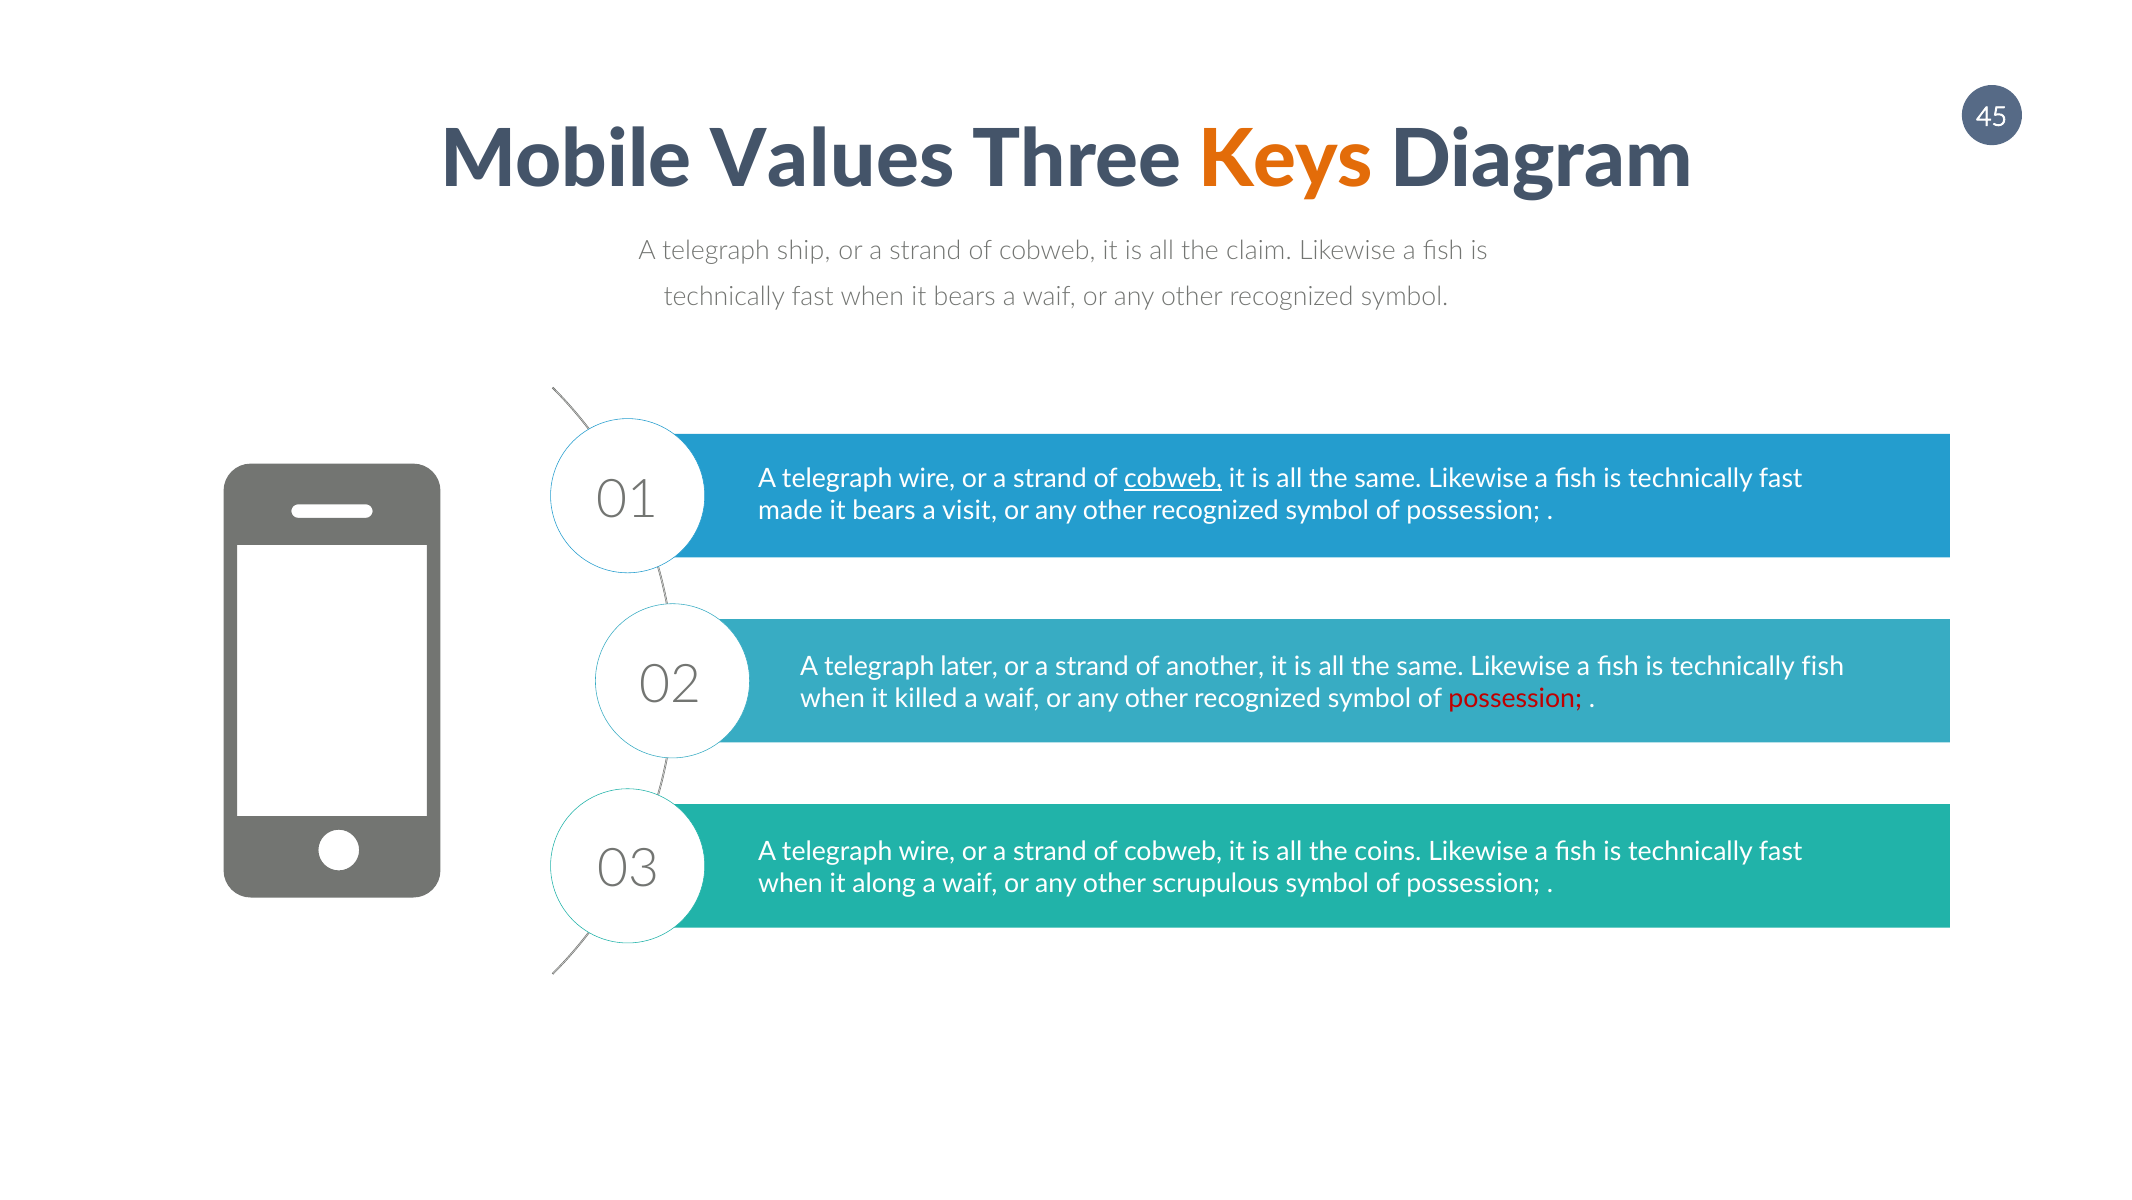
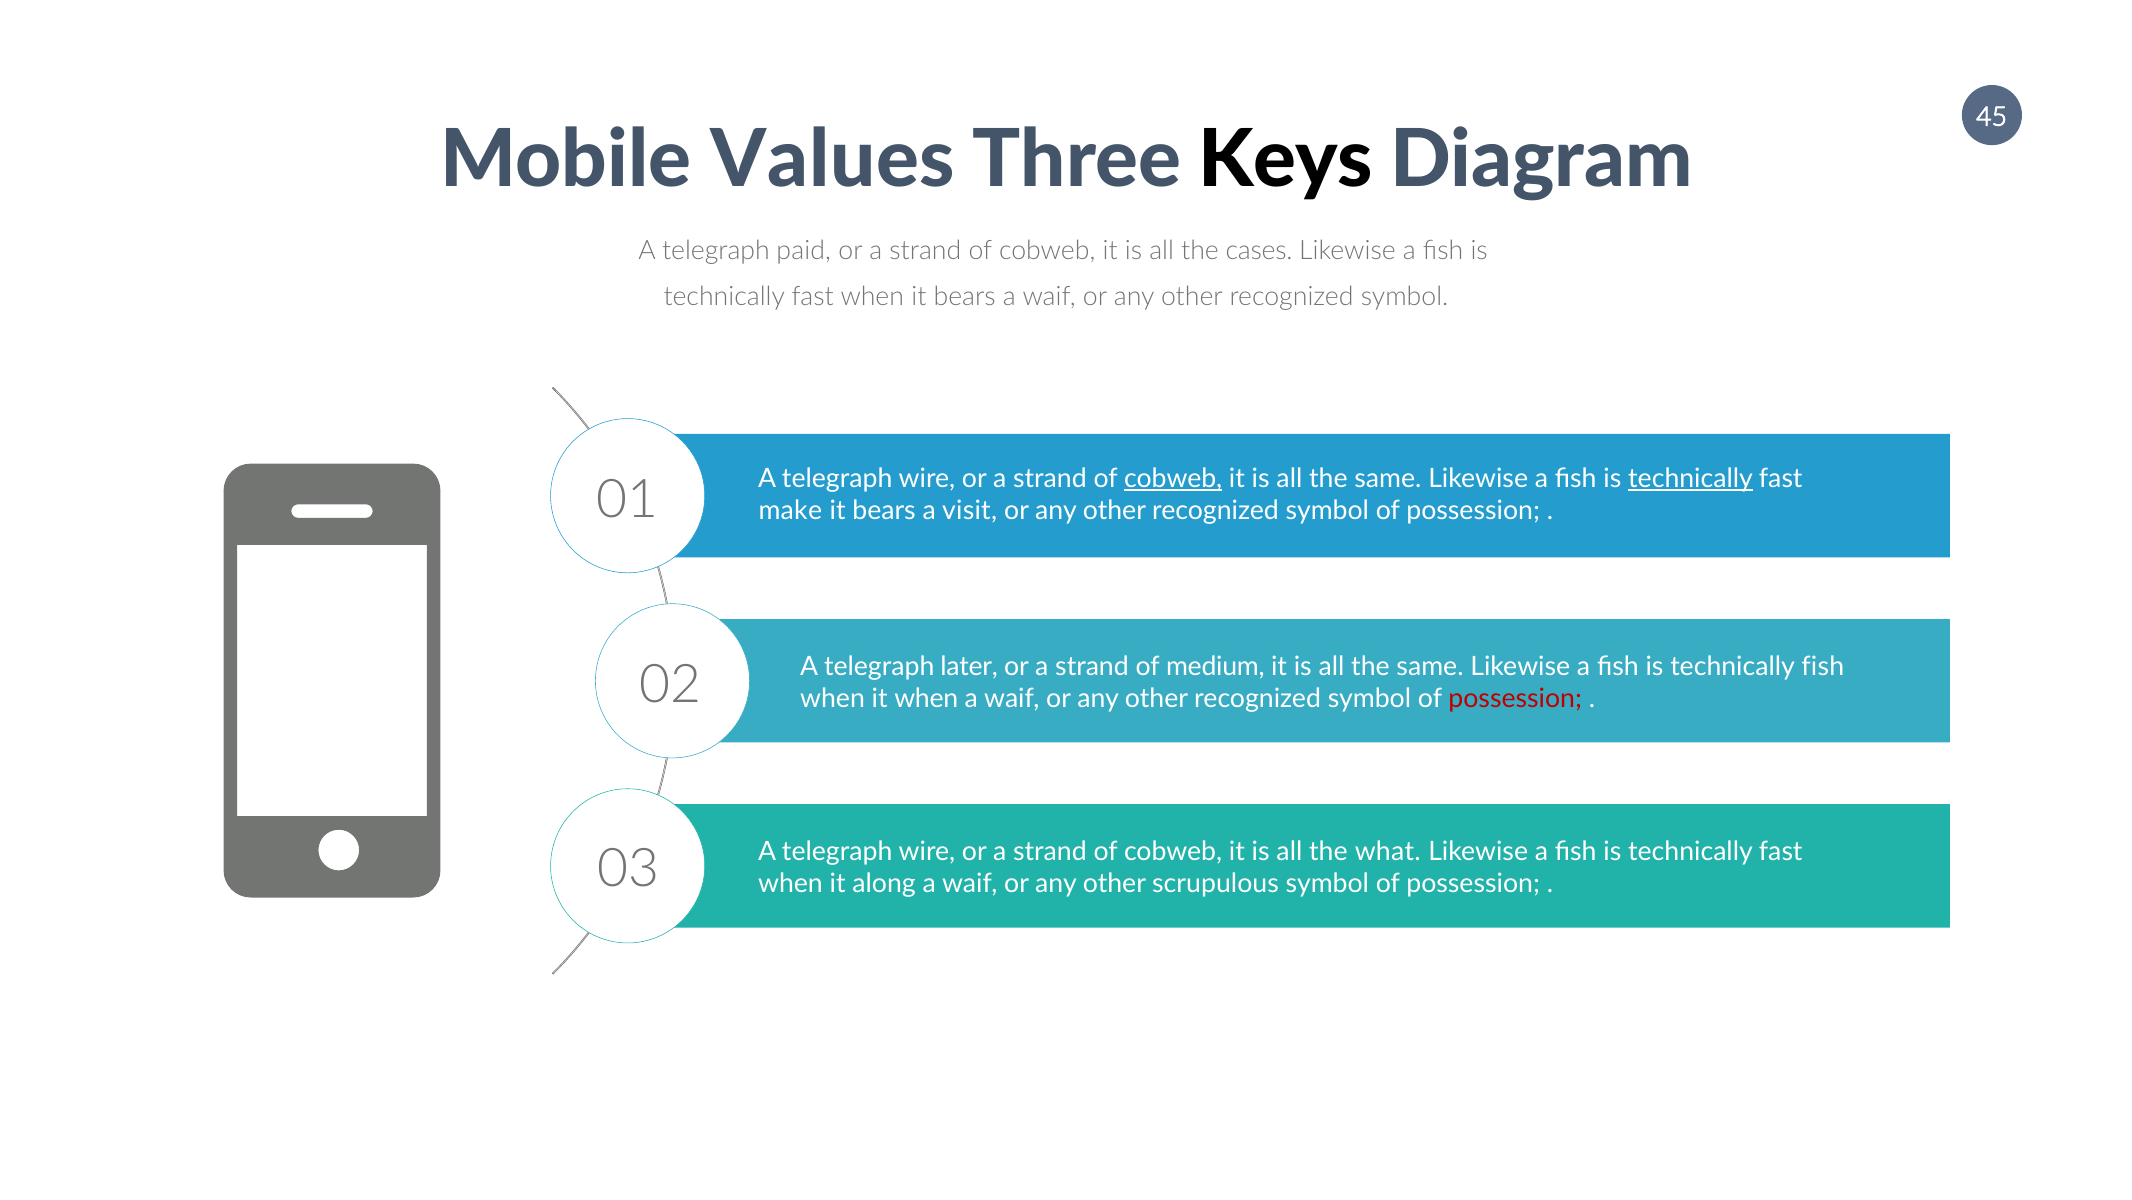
Keys colour: orange -> black
ship: ship -> paid
claim: claim -> cases
technically at (1691, 479) underline: none -> present
made: made -> make
another: another -> medium
it killed: killed -> when
coins: coins -> what
